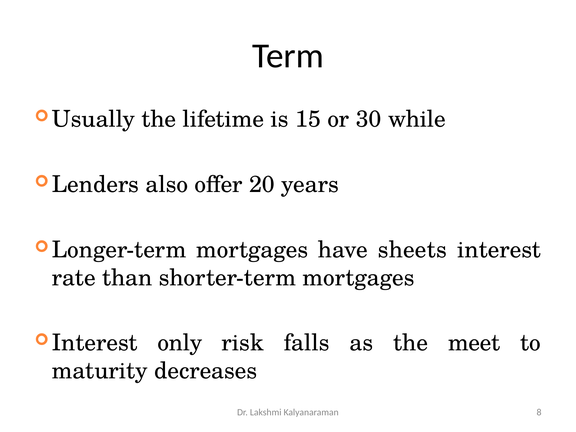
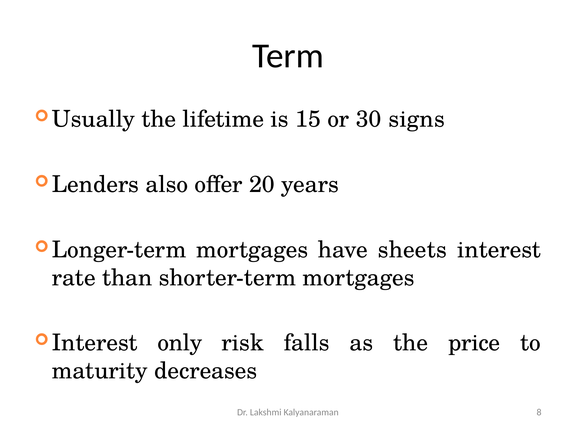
while: while -> signs
meet: meet -> price
